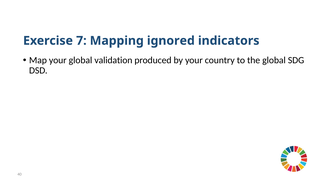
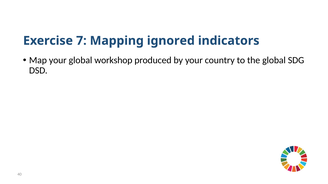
validation: validation -> workshop
